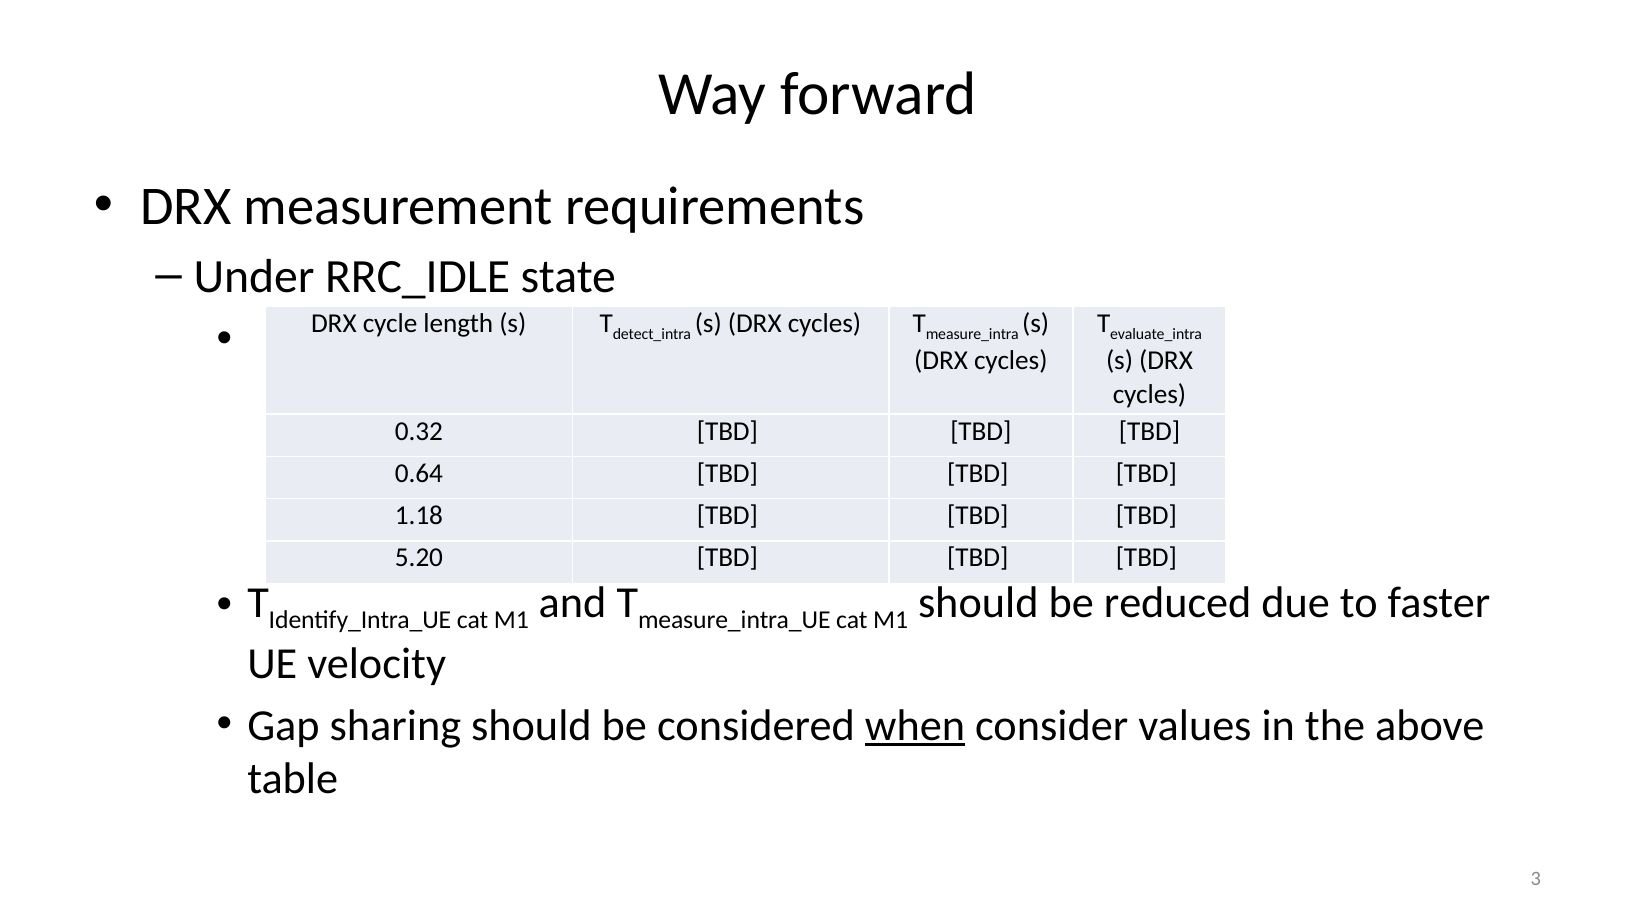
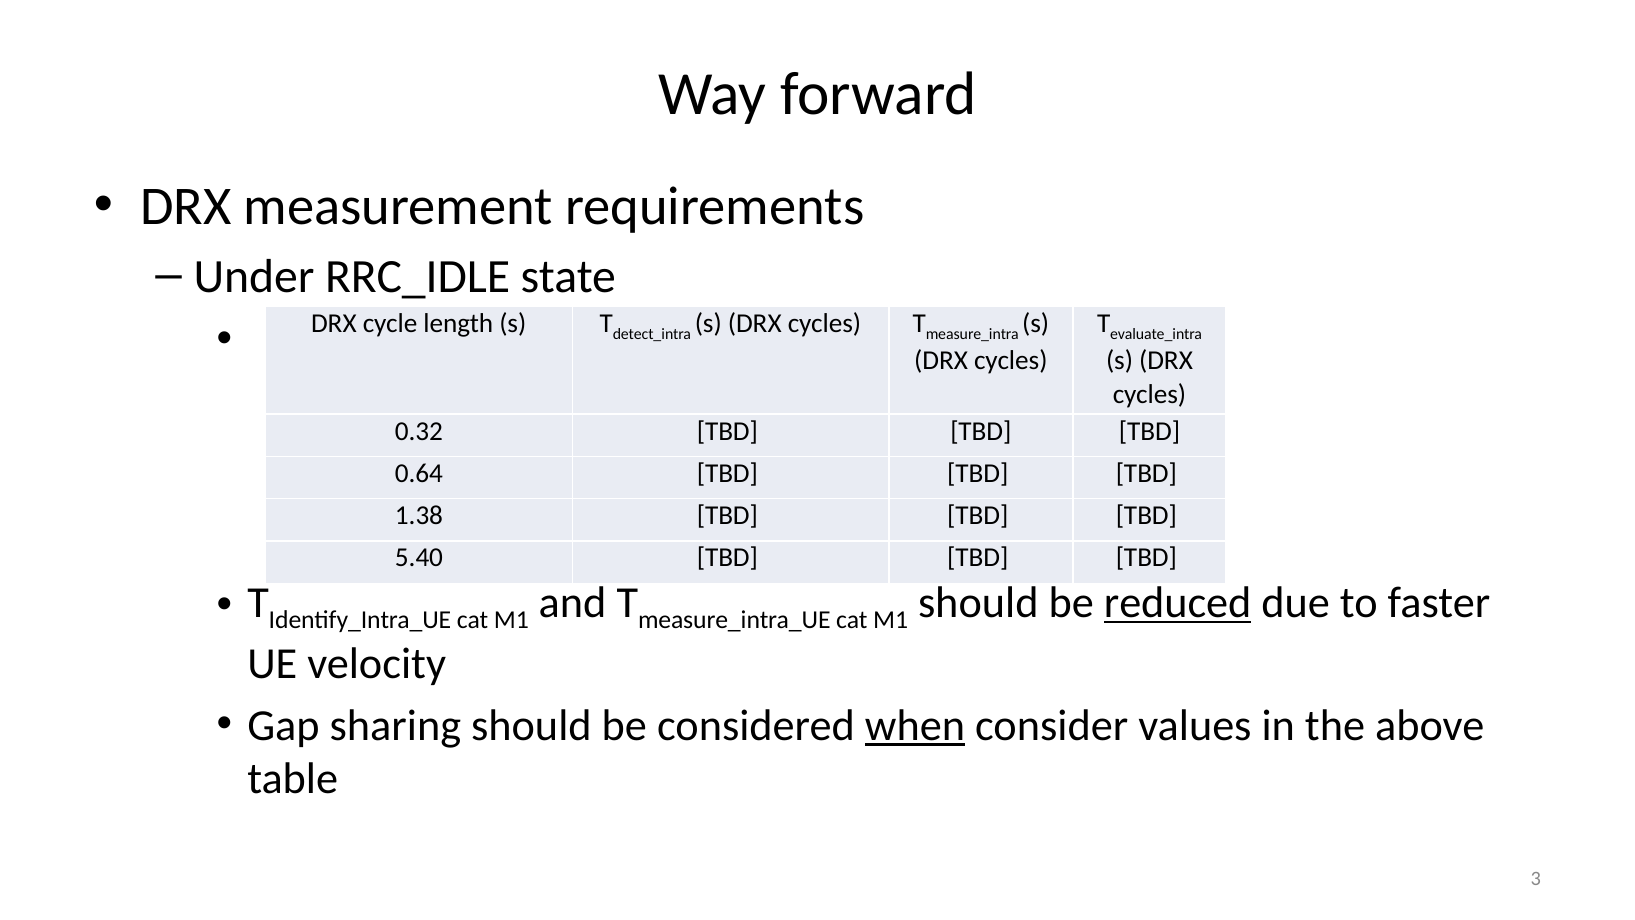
1.18: 1.18 -> 1.38
5.20: 5.20 -> 5.40
reduced underline: none -> present
